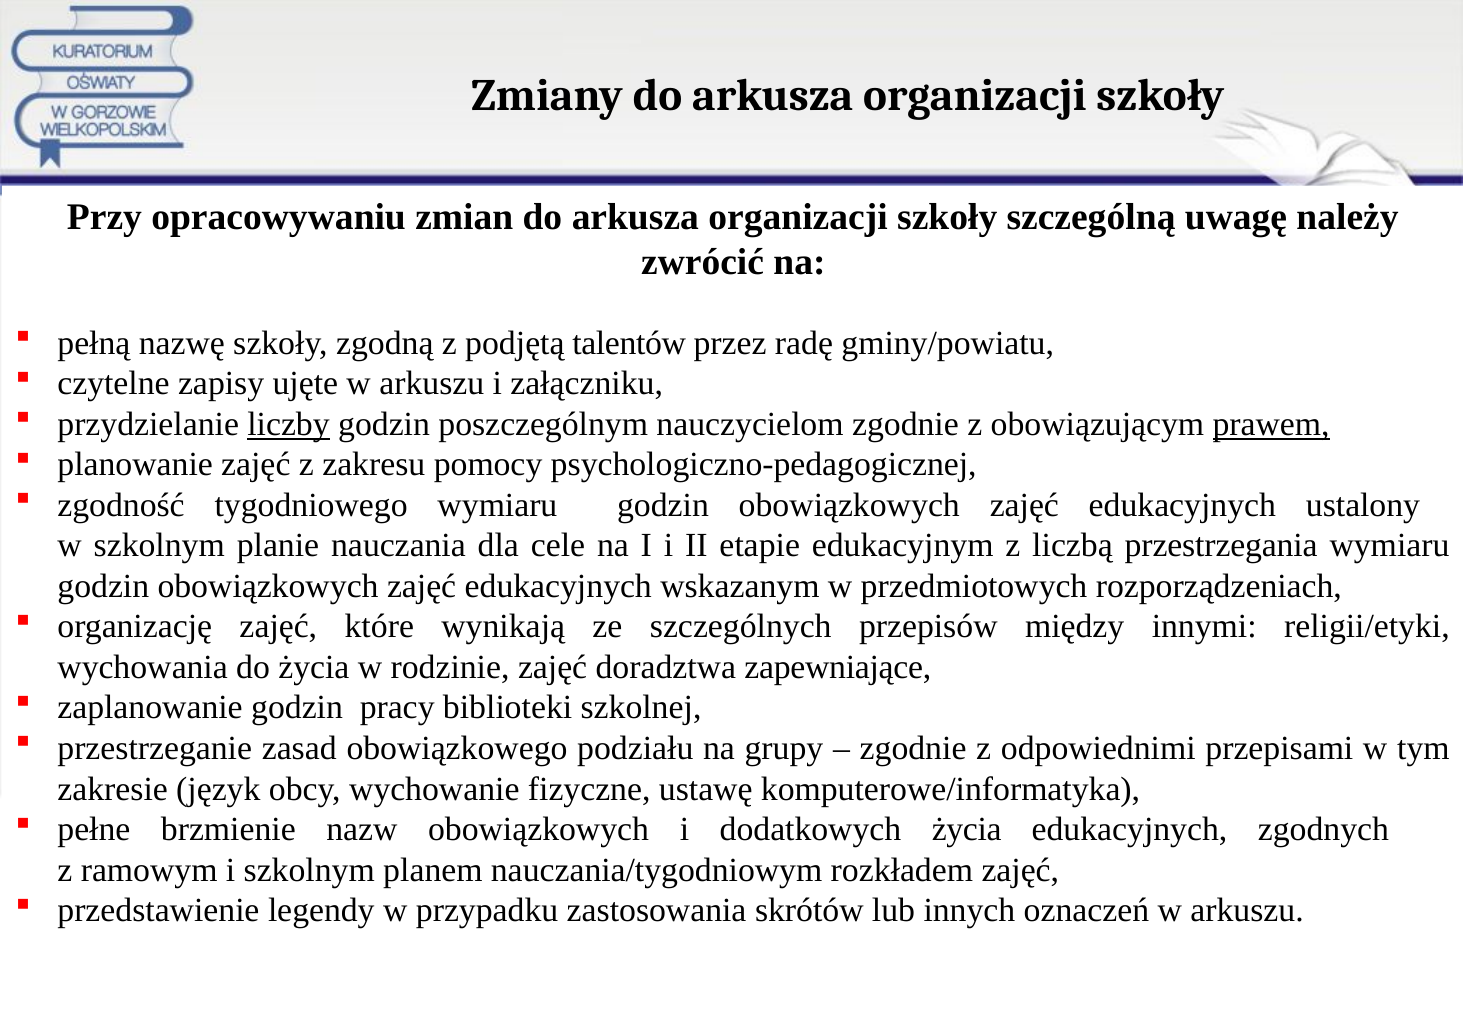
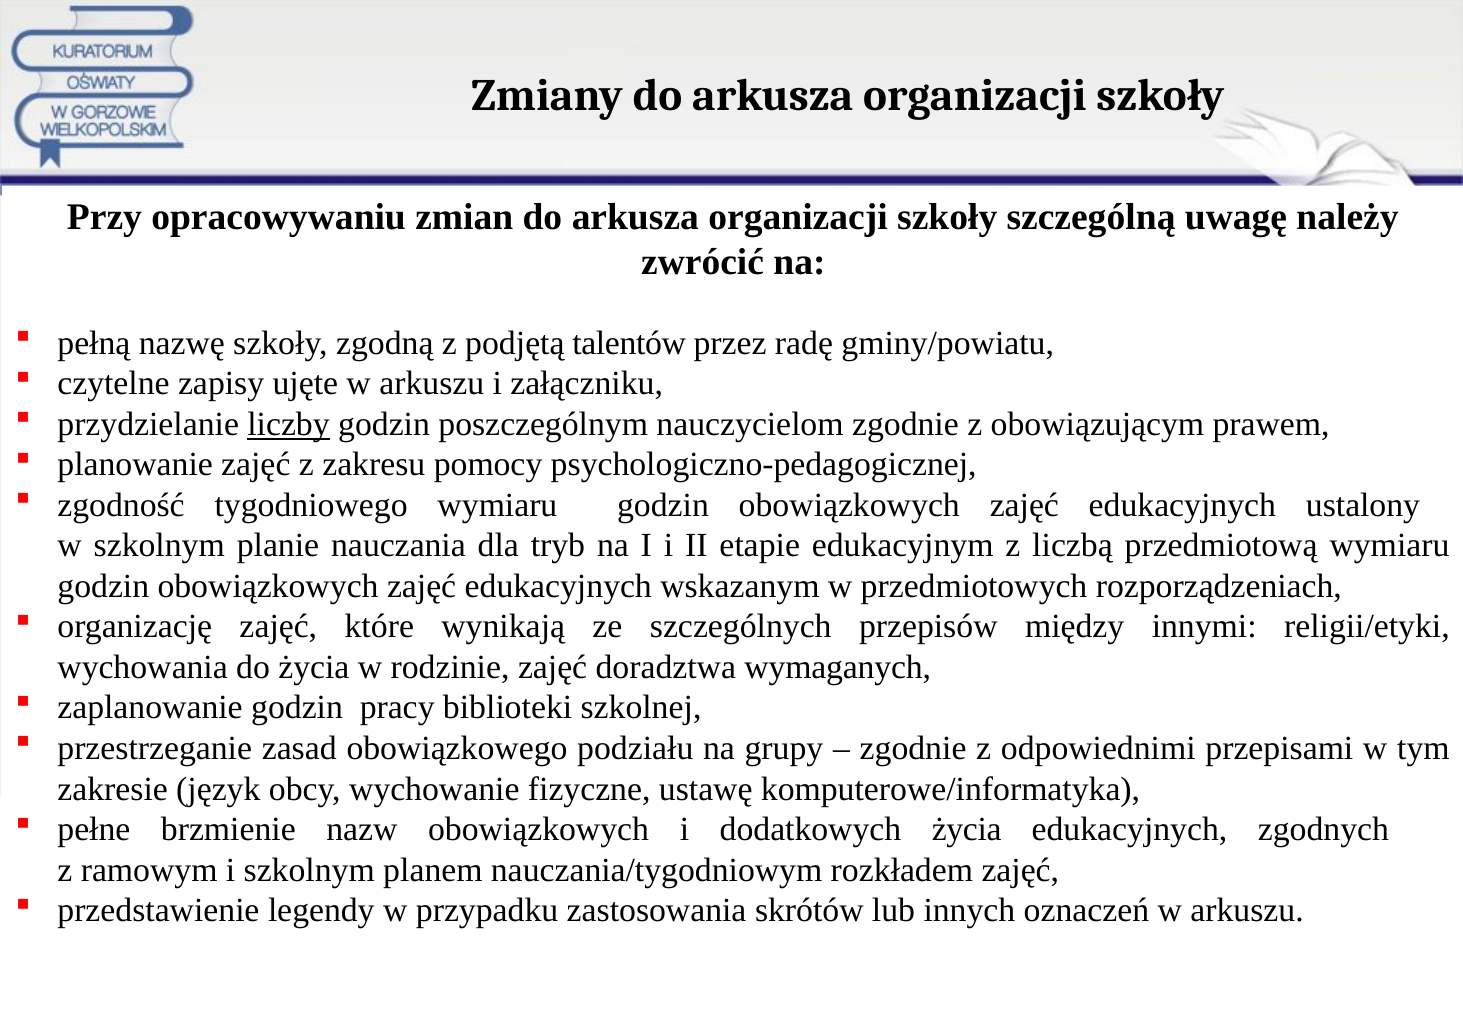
prawem underline: present -> none
cele: cele -> tryb
przestrzegania: przestrzegania -> przedmiotową
zapewniające: zapewniające -> wymaganych
